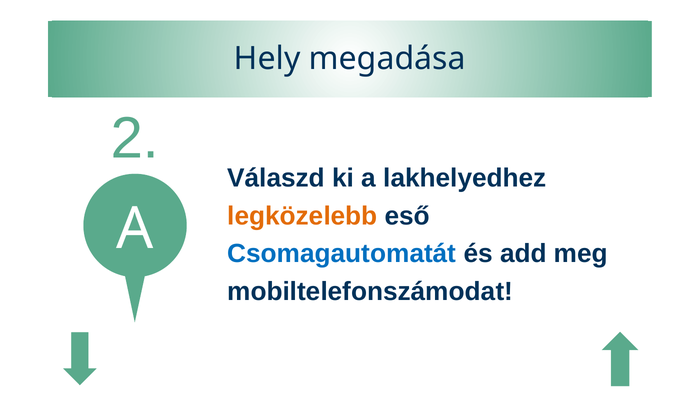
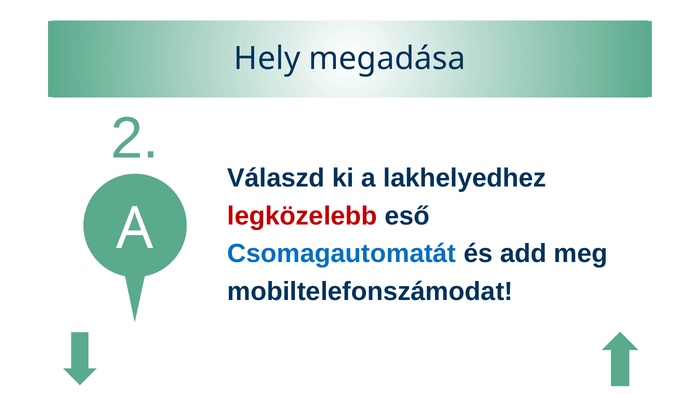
legközelebb colour: orange -> red
